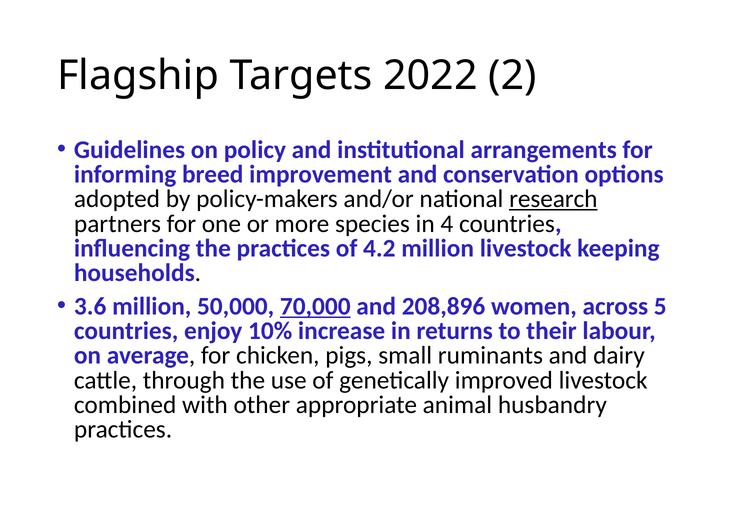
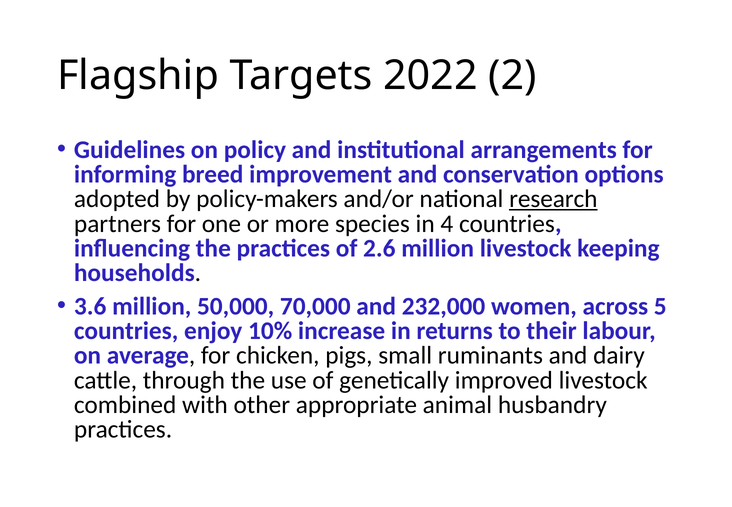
4.2: 4.2 -> 2.6
70,000 underline: present -> none
208,896: 208,896 -> 232,000
